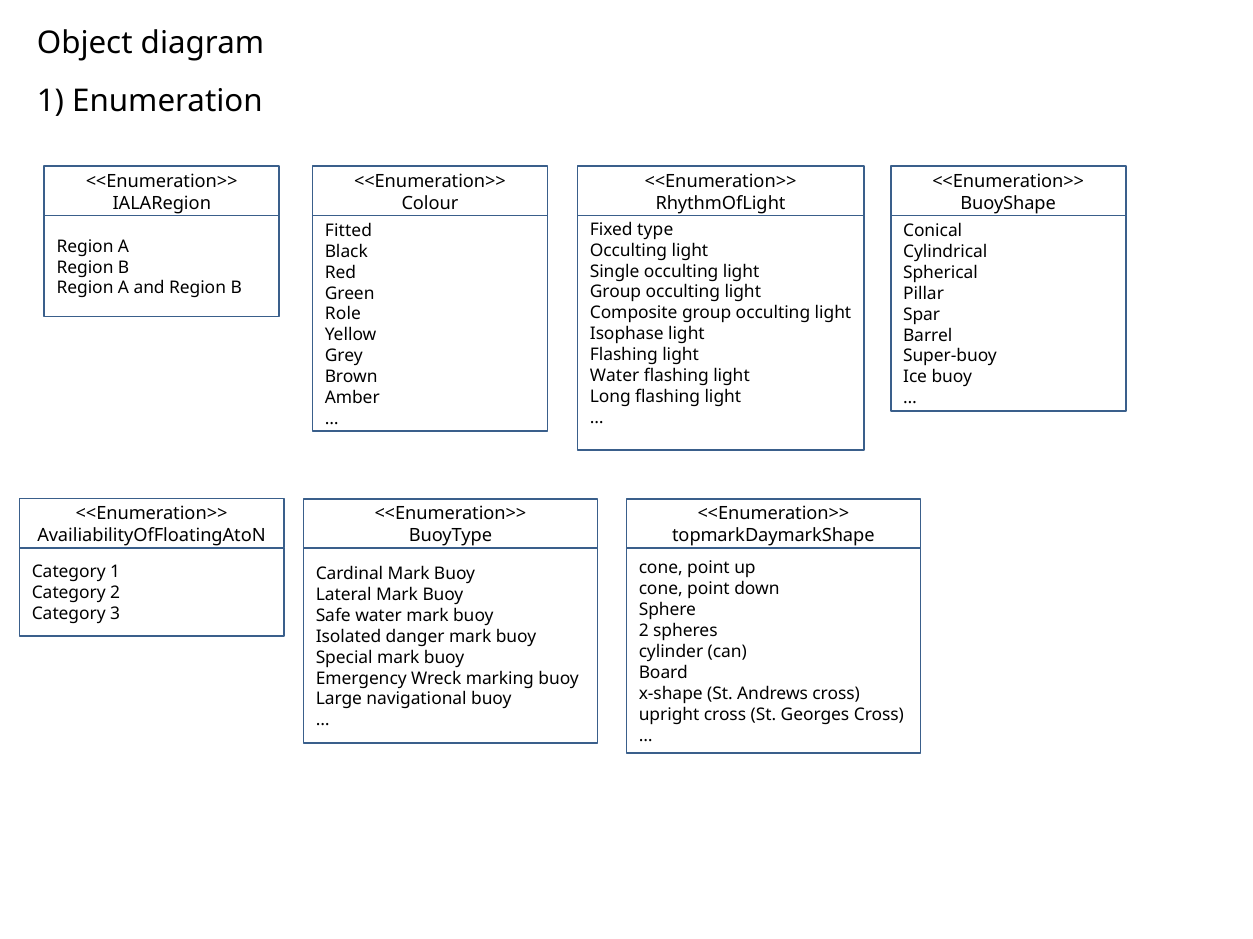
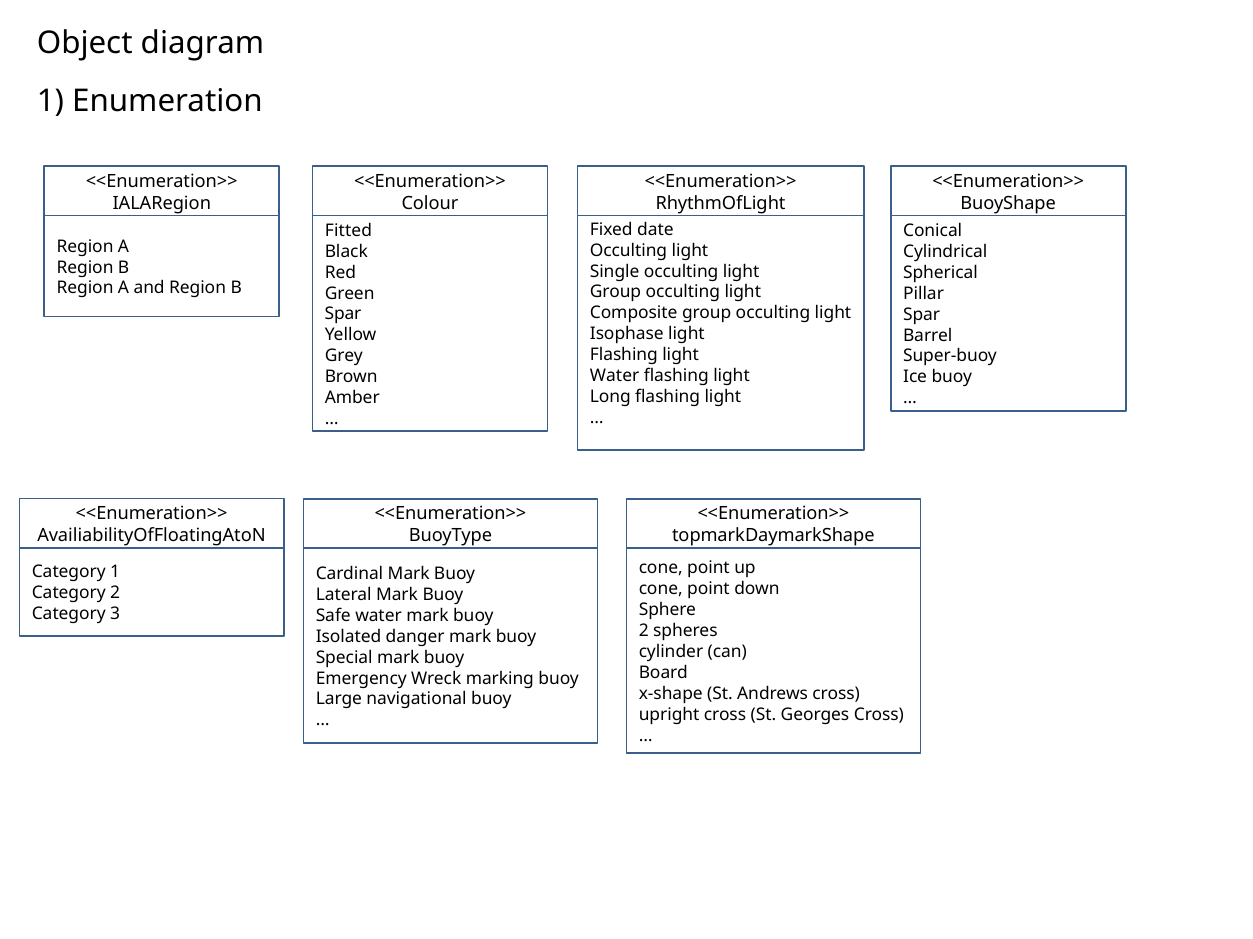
type: type -> date
Role at (343, 314): Role -> Spar
